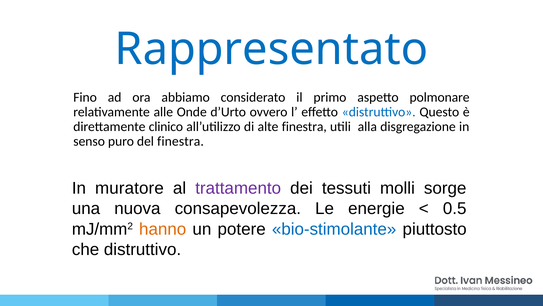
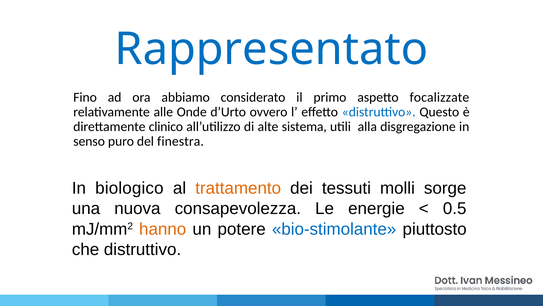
polmonare: polmonare -> focalizzate
alte finestra: finestra -> sistema
muratore: muratore -> biologico
trattamento colour: purple -> orange
